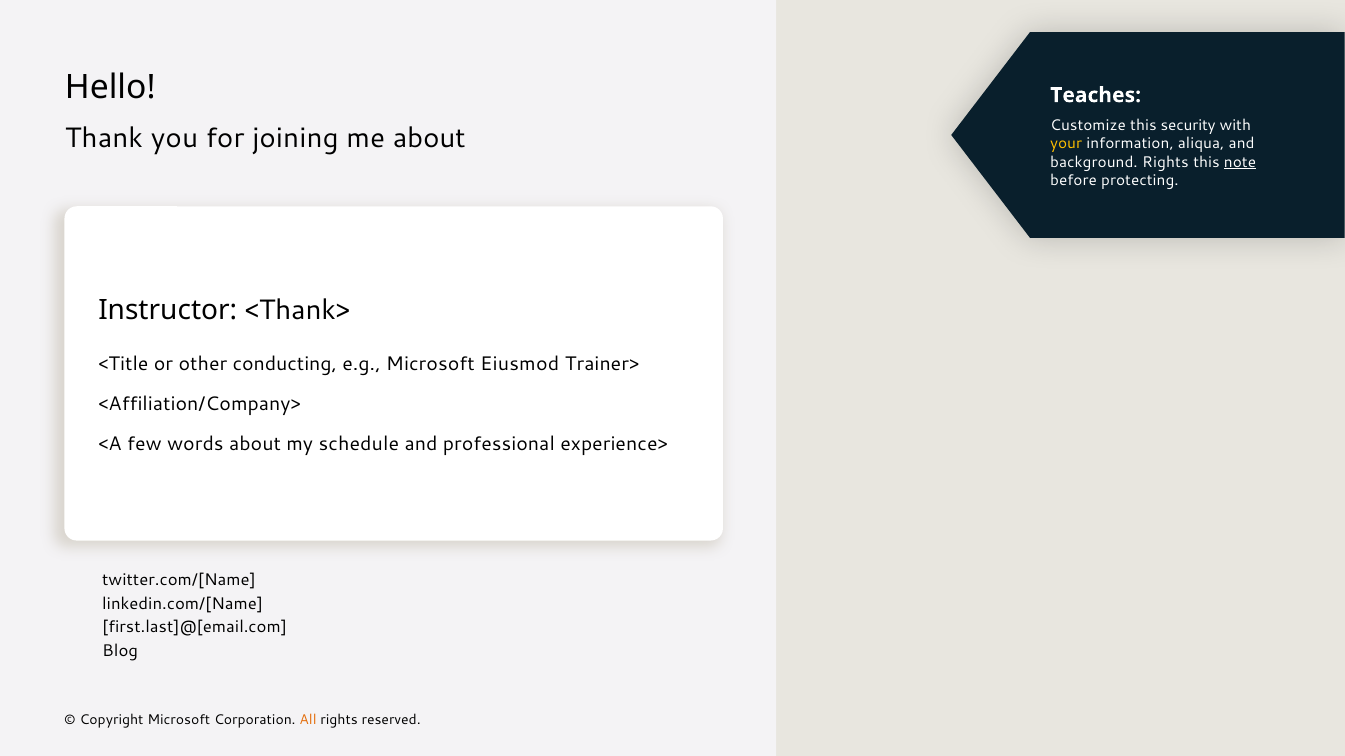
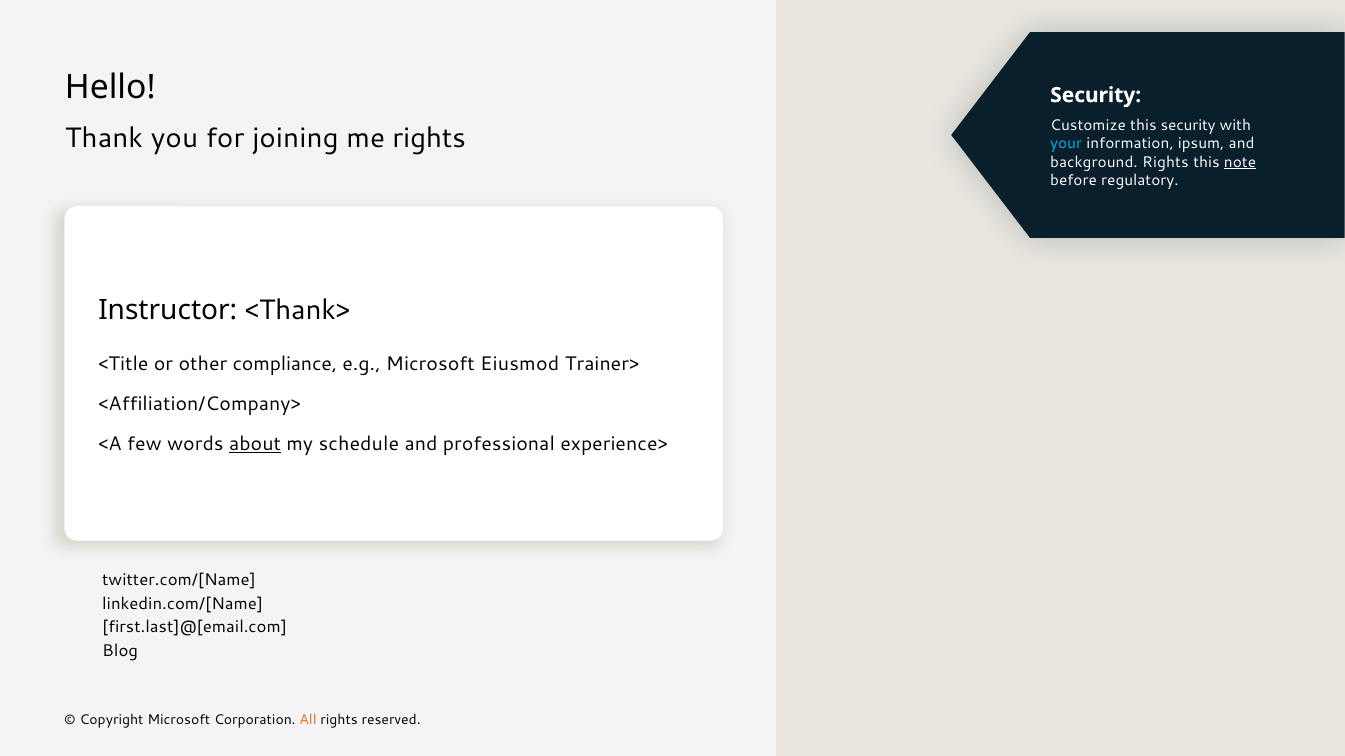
Teaches at (1096, 95): Teaches -> Security
me about: about -> rights
your colour: yellow -> light blue
aliqua: aliqua -> ipsum
protecting: protecting -> regulatory
conducting: conducting -> compliance
about at (255, 445) underline: none -> present
